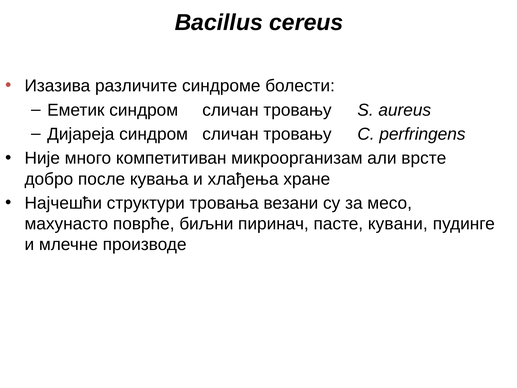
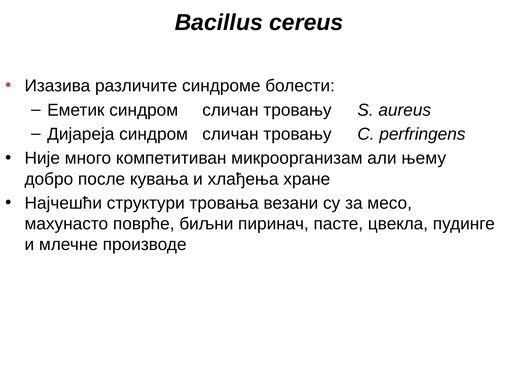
врсте: врсте -> њему
кувани: кувани -> цвекла
